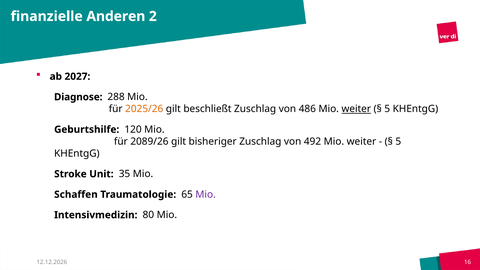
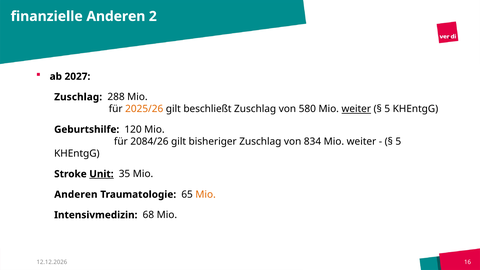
Diagnose at (78, 97): Diagnose -> Zuschlag
486: 486 -> 580
2089/26: 2089/26 -> 2084/26
492: 492 -> 834
Unit underline: none -> present
Schaffen at (76, 194): Schaffen -> Anderen
Mio at (206, 194) colour: purple -> orange
80: 80 -> 68
